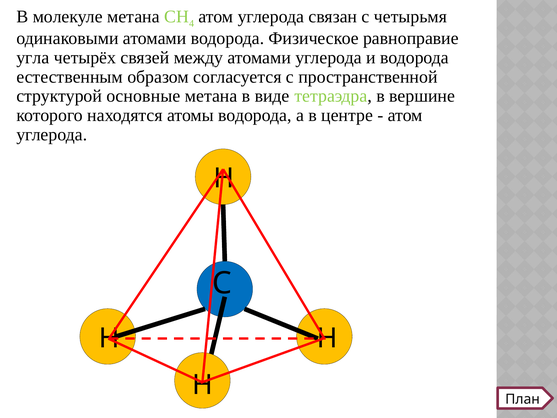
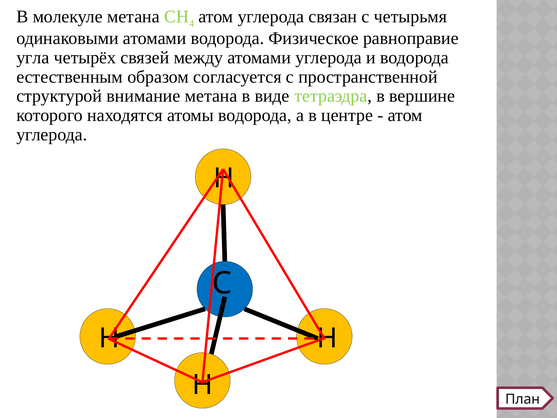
основные: основные -> внимание
